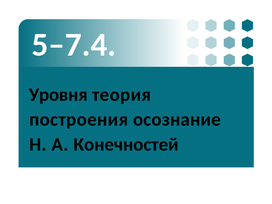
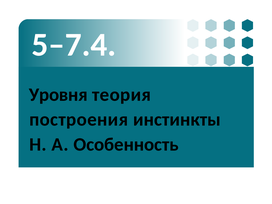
осознание: осознание -> инстинкты
Конечностей: Конечностей -> Особенность
